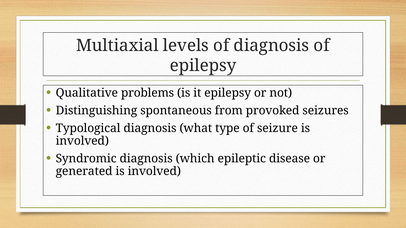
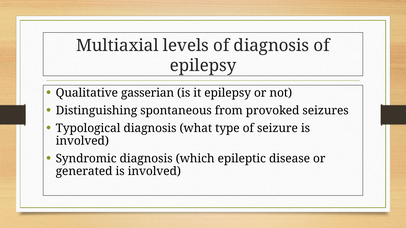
problems: problems -> gasserian
